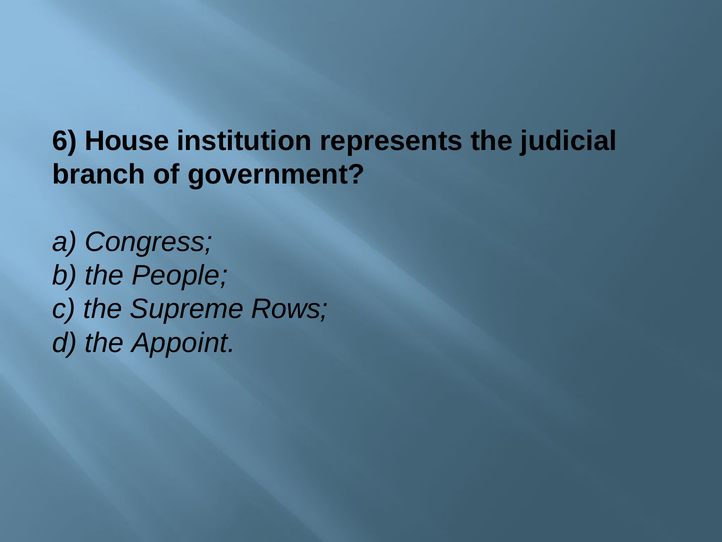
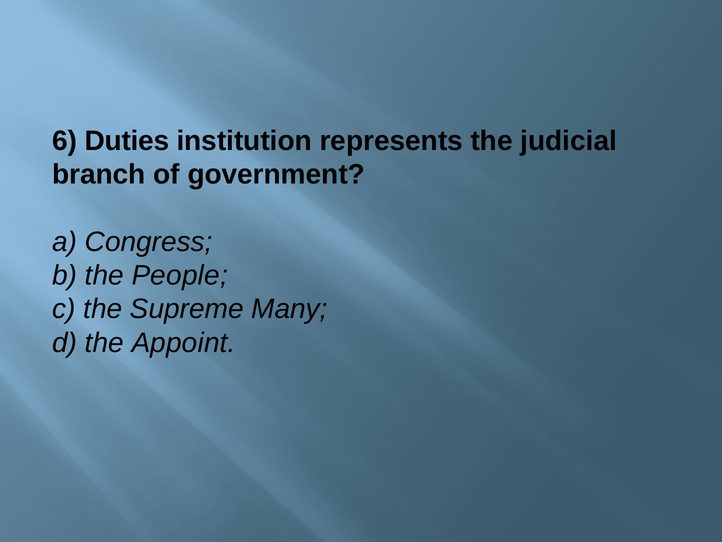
House: House -> Duties
Rows: Rows -> Many
